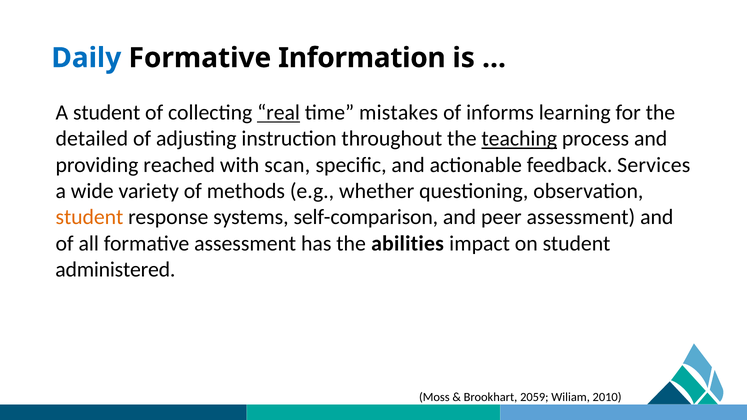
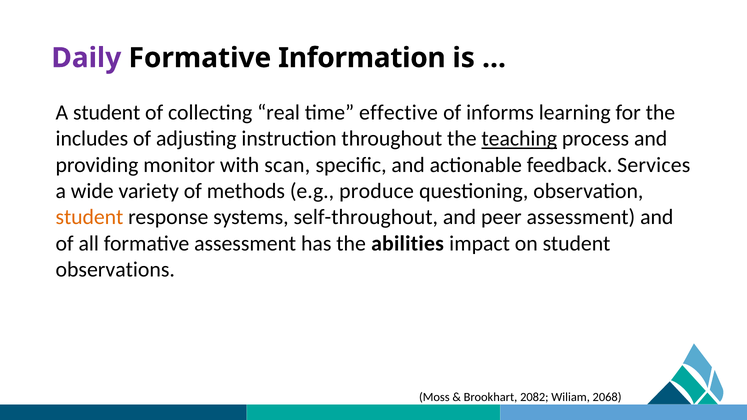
Daily colour: blue -> purple
real underline: present -> none
mistakes: mistakes -> effective
detailed: detailed -> includes
reached: reached -> monitor
whether: whether -> produce
self-comparison: self-comparison -> self-throughout
administered: administered -> observations
2059: 2059 -> 2082
2010: 2010 -> 2068
